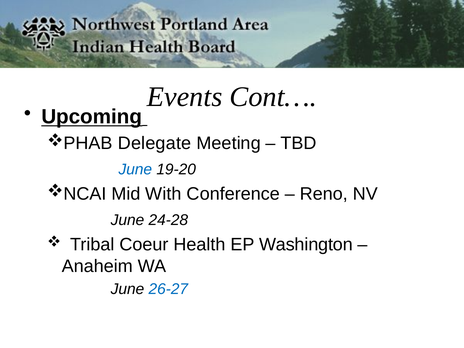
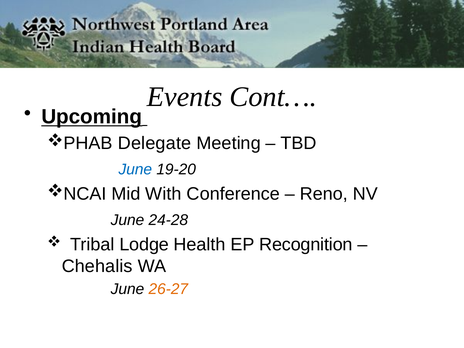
Coeur: Coeur -> Lodge
Washington: Washington -> Recognition
Anaheim: Anaheim -> Chehalis
26-27 colour: blue -> orange
